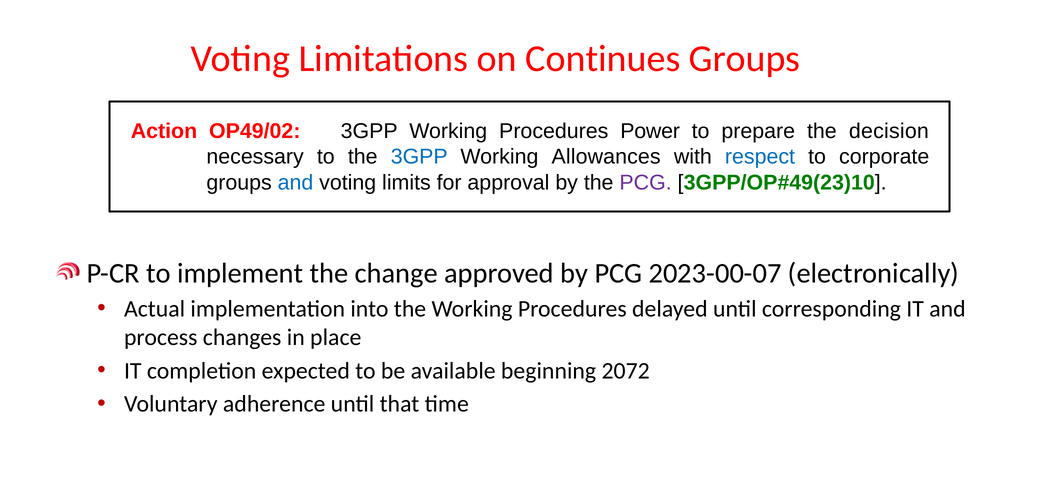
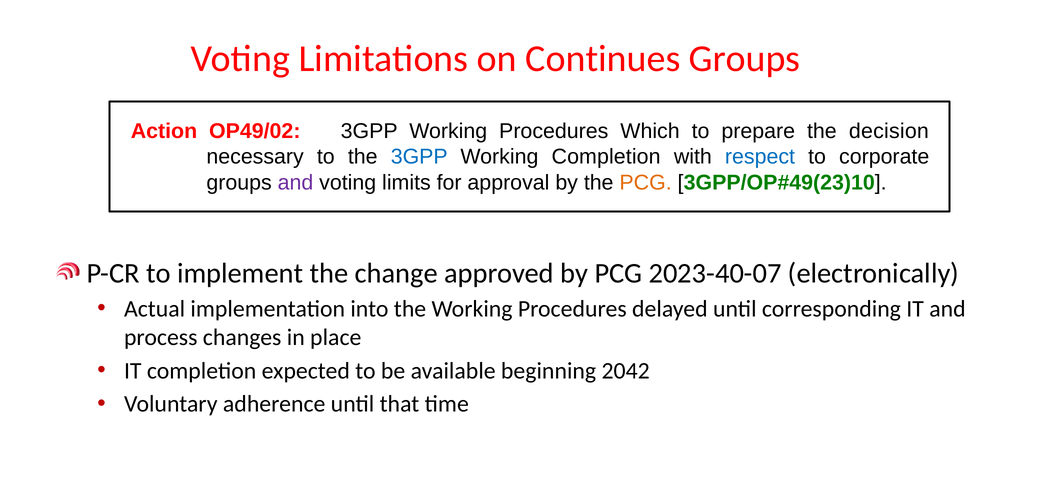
Power: Power -> Which
Working Allowances: Allowances -> Completion
and at (296, 182) colour: blue -> purple
PCG at (646, 182) colour: purple -> orange
2023-00-07: 2023-00-07 -> 2023-40-07
2072: 2072 -> 2042
